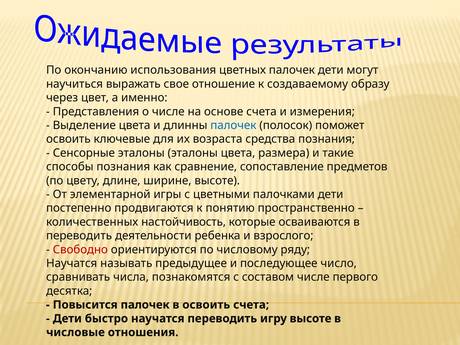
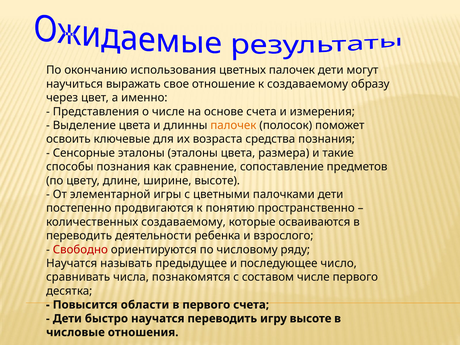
палочек at (233, 125) colour: blue -> orange
количественных настойчивость: настойчивость -> создаваемому
Повысится палочек: палочек -> области
в освоить: освоить -> первого
